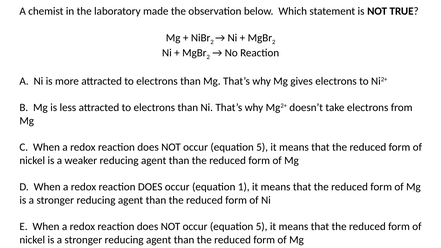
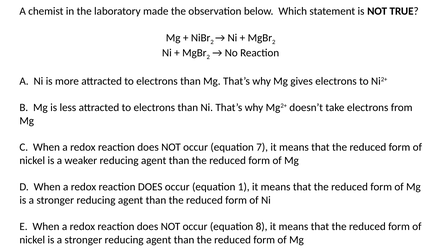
5 at (262, 147): 5 -> 7
5 at (262, 227): 5 -> 8
